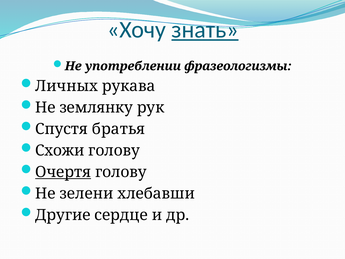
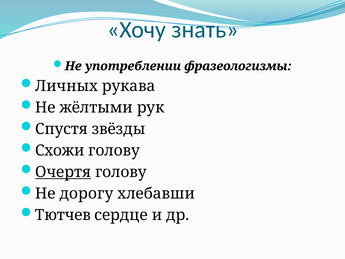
знать underline: present -> none
землянку: землянку -> жёлтыми
братья: братья -> звёзды
зелени: зелени -> дорогу
Другие: Другие -> Тютчев
